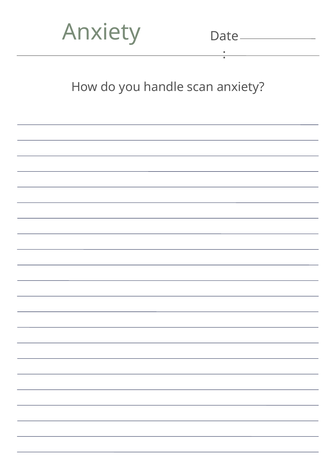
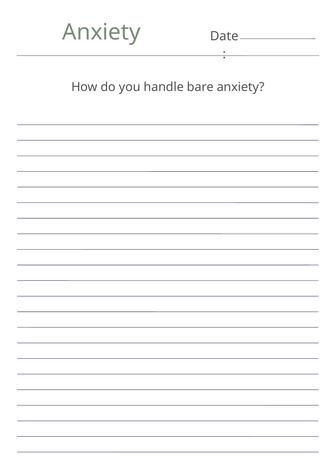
scan: scan -> bare
